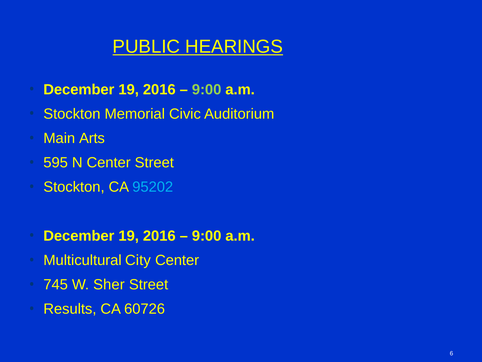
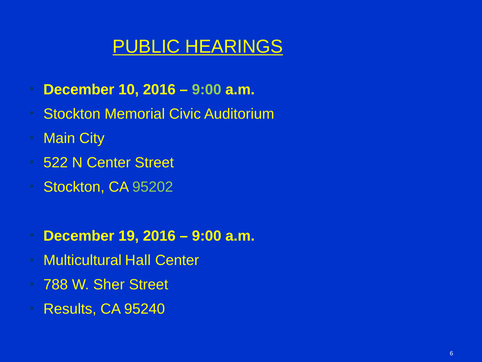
19 at (129, 89): 19 -> 10
Arts: Arts -> City
595: 595 -> 522
95202 colour: light blue -> light green
City: City -> Hall
745: 745 -> 788
60726: 60726 -> 95240
